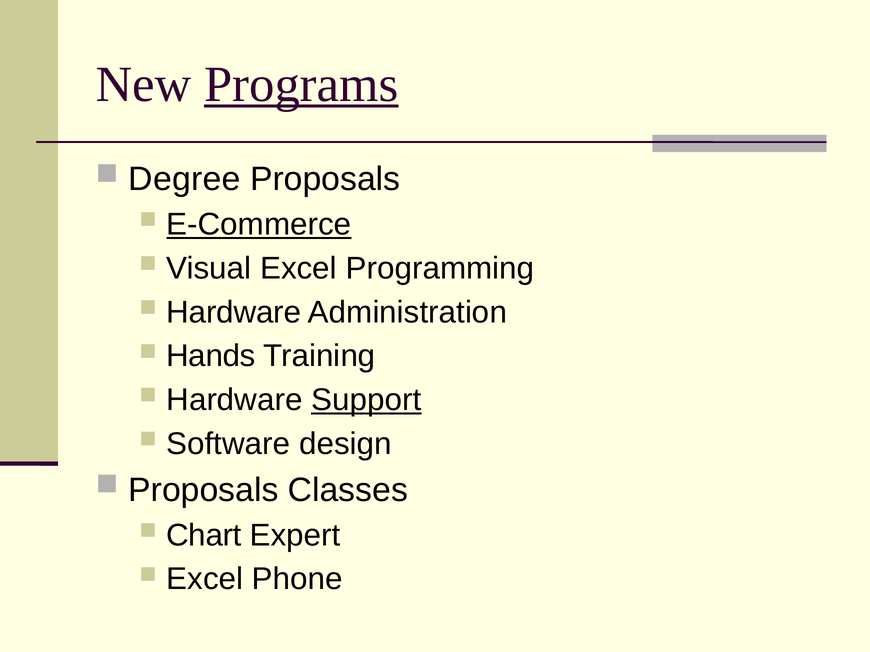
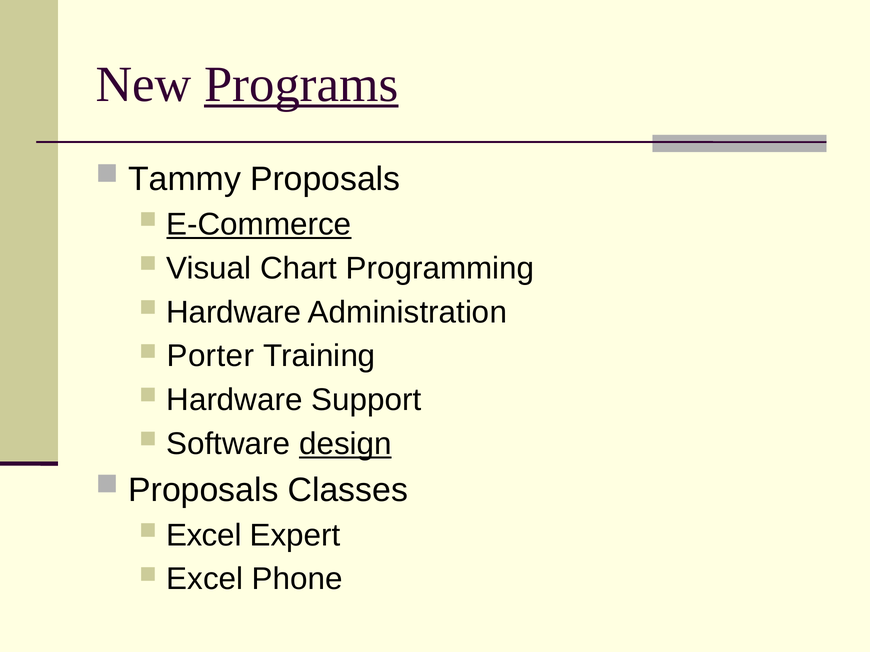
Degree: Degree -> Tammy
Visual Excel: Excel -> Chart
Hands: Hands -> Porter
Support underline: present -> none
design underline: none -> present
Chart at (204, 536): Chart -> Excel
